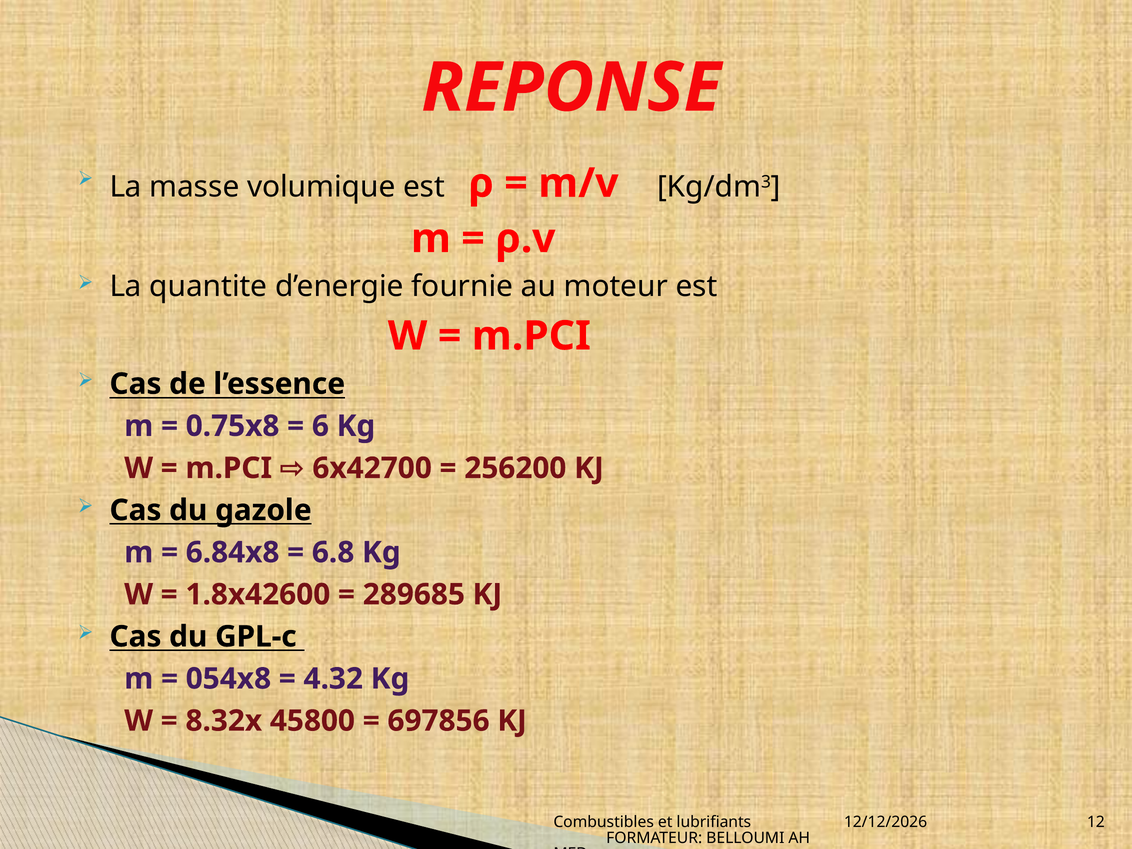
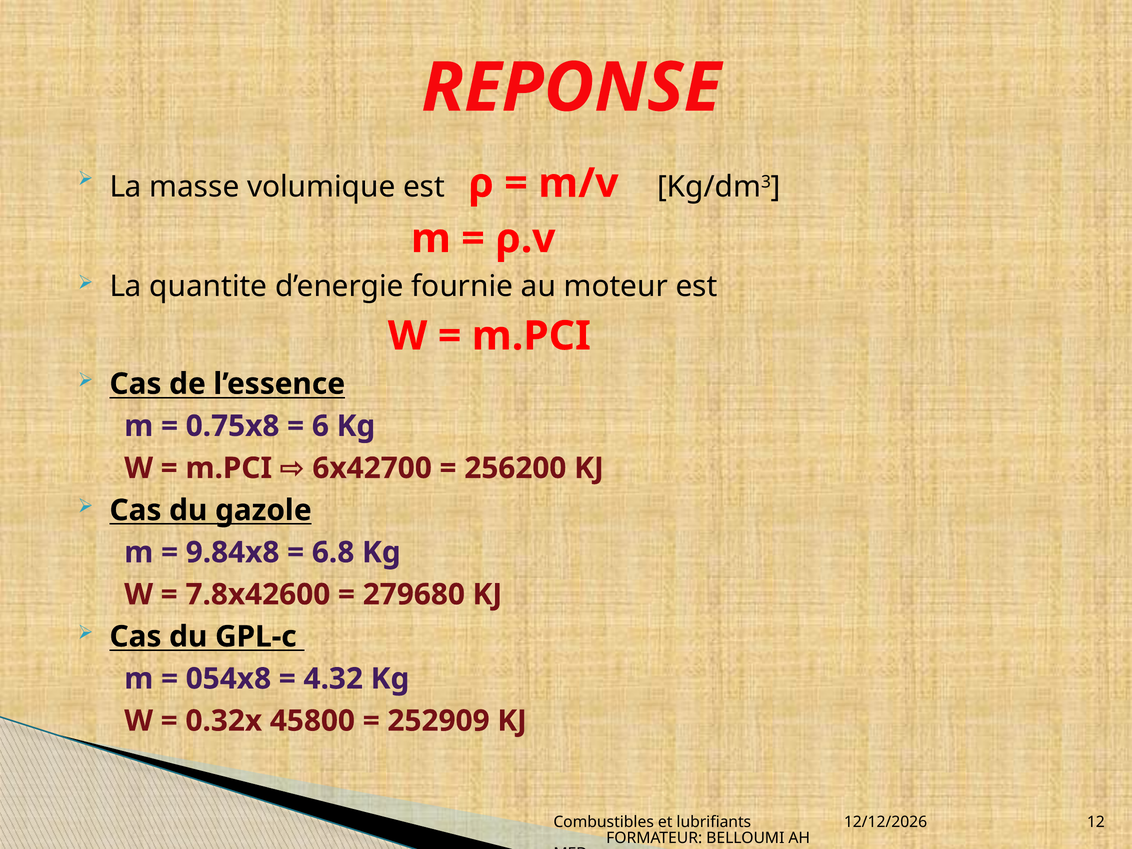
6.84x8: 6.84x8 -> 9.84x8
1.8x42600: 1.8x42600 -> 7.8x42600
289685: 289685 -> 279680
8.32x: 8.32x -> 0.32x
697856: 697856 -> 252909
